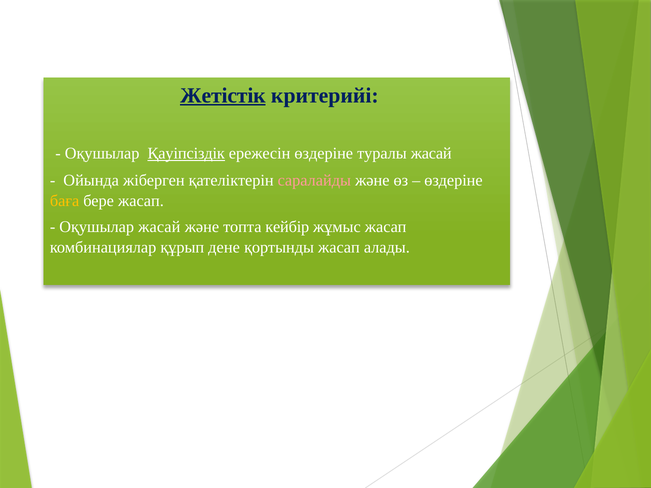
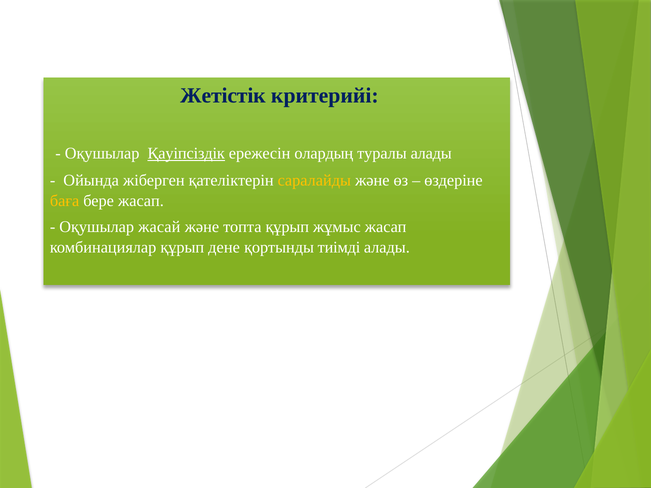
Жетістік underline: present -> none
ережесін өздеріне: өздеріне -> олардың
туралы жасай: жасай -> алады
саралайды colour: pink -> yellow
топта кейбір: кейбір -> құрып
қортынды жасап: жасап -> тиімді
